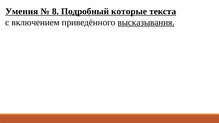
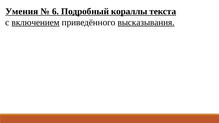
8: 8 -> 6
которые: которые -> кораллы
включением underline: none -> present
